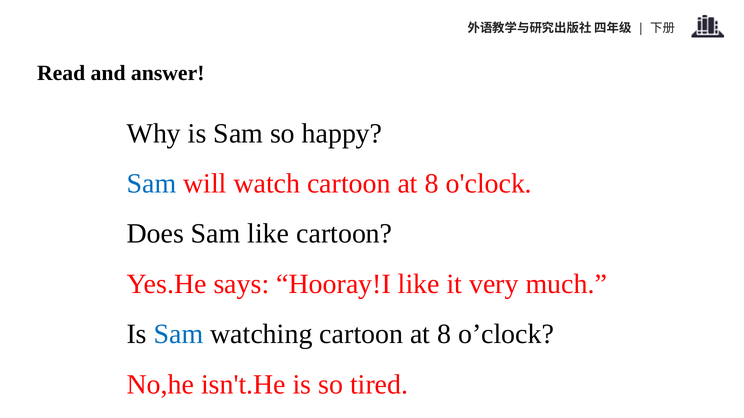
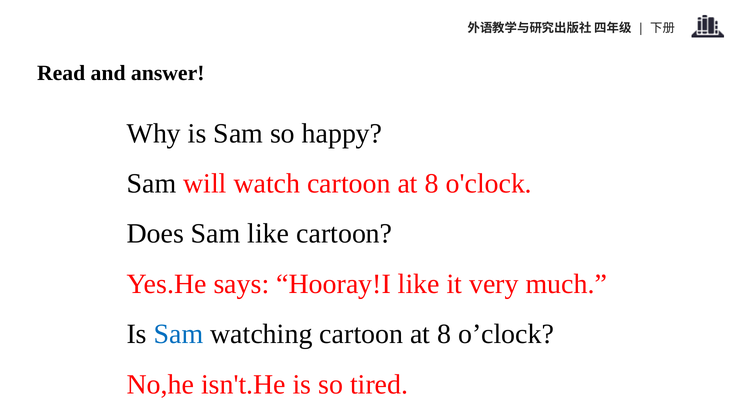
Sam at (152, 184) colour: blue -> black
